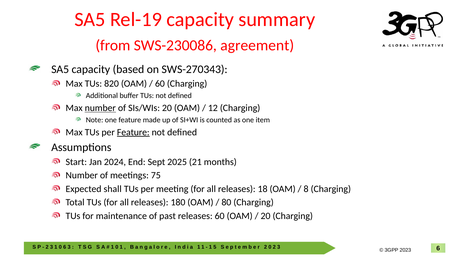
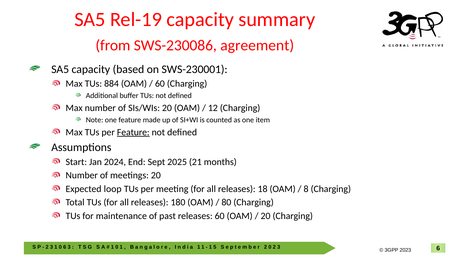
SWS-270343: SWS-270343 -> SWS-230001
820: 820 -> 884
number at (100, 108) underline: present -> none
meetings 75: 75 -> 20
shall: shall -> loop
